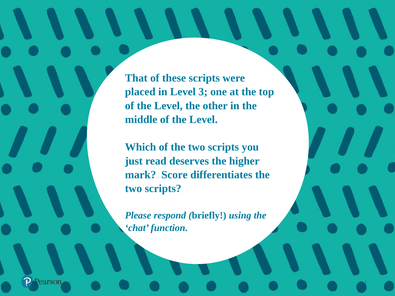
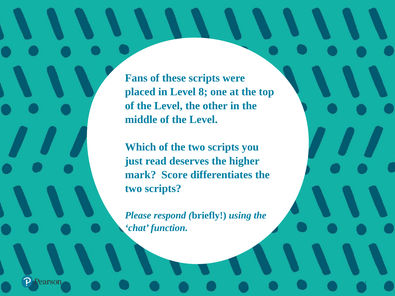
That: That -> Fans
3: 3 -> 8
